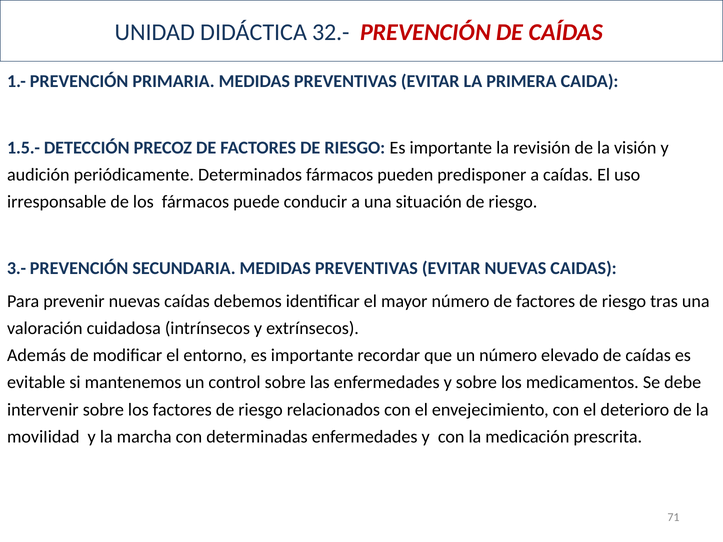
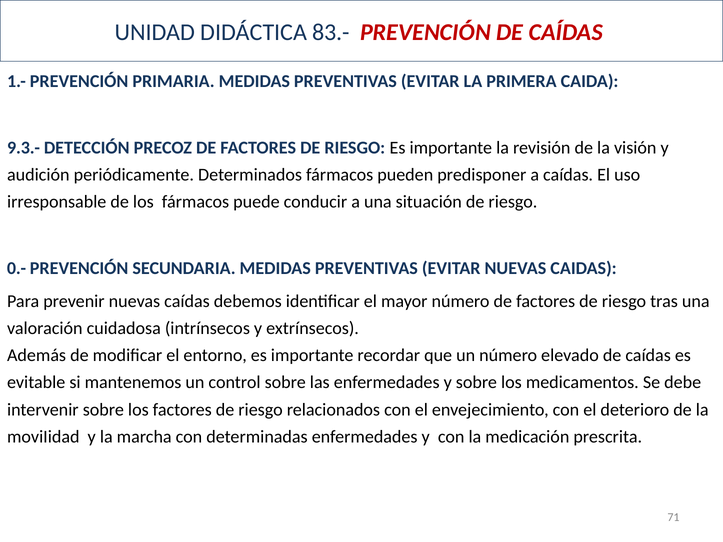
32.-: 32.- -> 83.-
1.5.-: 1.5.- -> 9.3.-
3.-: 3.- -> 0.-
